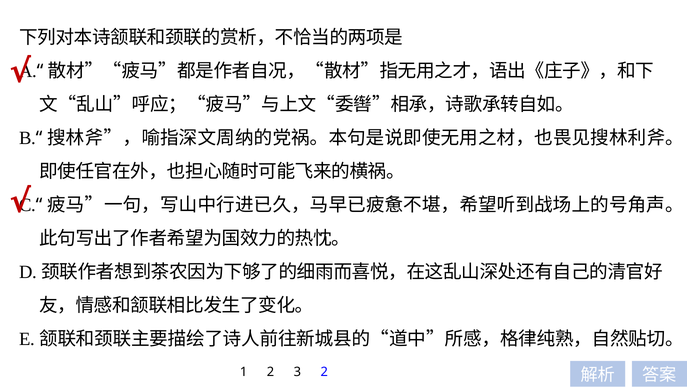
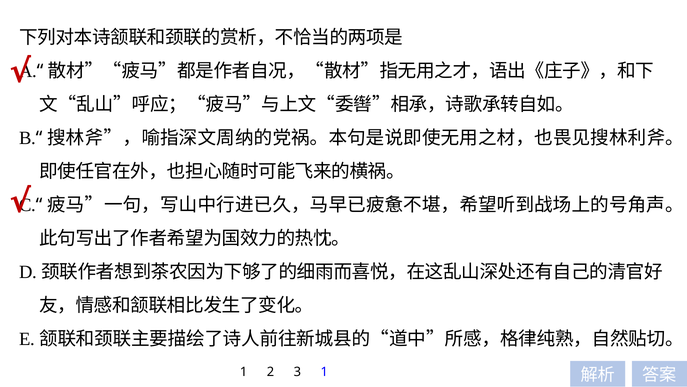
3 2: 2 -> 1
